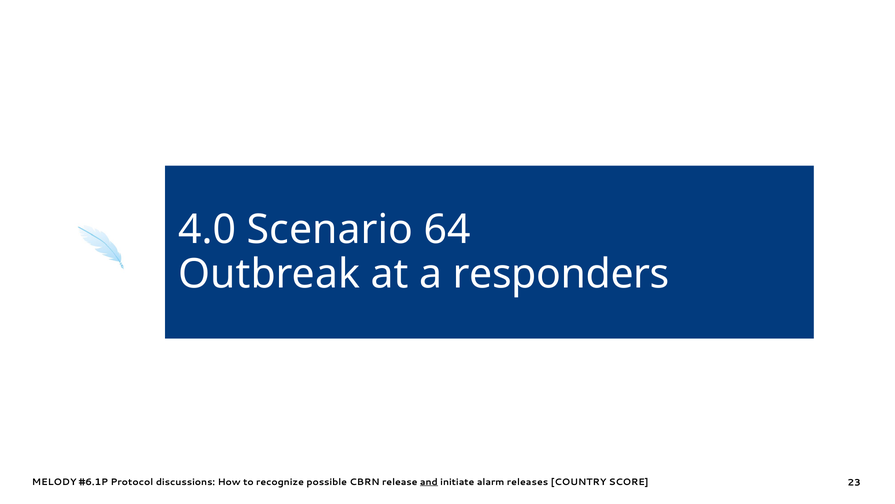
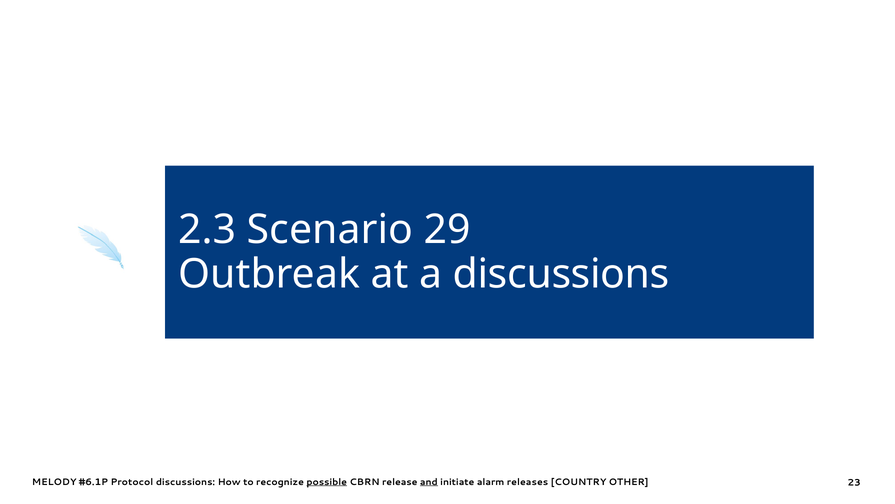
4.0: 4.0 -> 2.3
64: 64 -> 29
a responders: responders -> discussions
possible underline: none -> present
SCORE: SCORE -> OTHER
